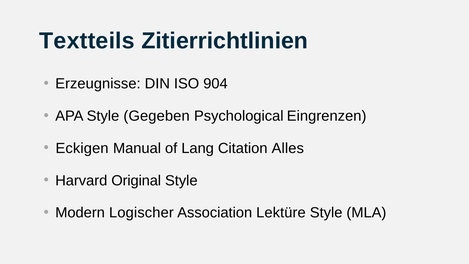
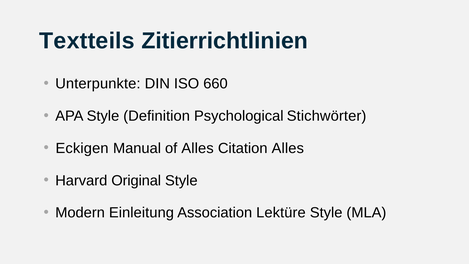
Erzeugnisse: Erzeugnisse -> Unterpunkte
904: 904 -> 660
Gegeben: Gegeben -> Definition
Eingrenzen: Eingrenzen -> Stichwörter
of Lang: Lang -> Alles
Logischer: Logischer -> Einleitung
